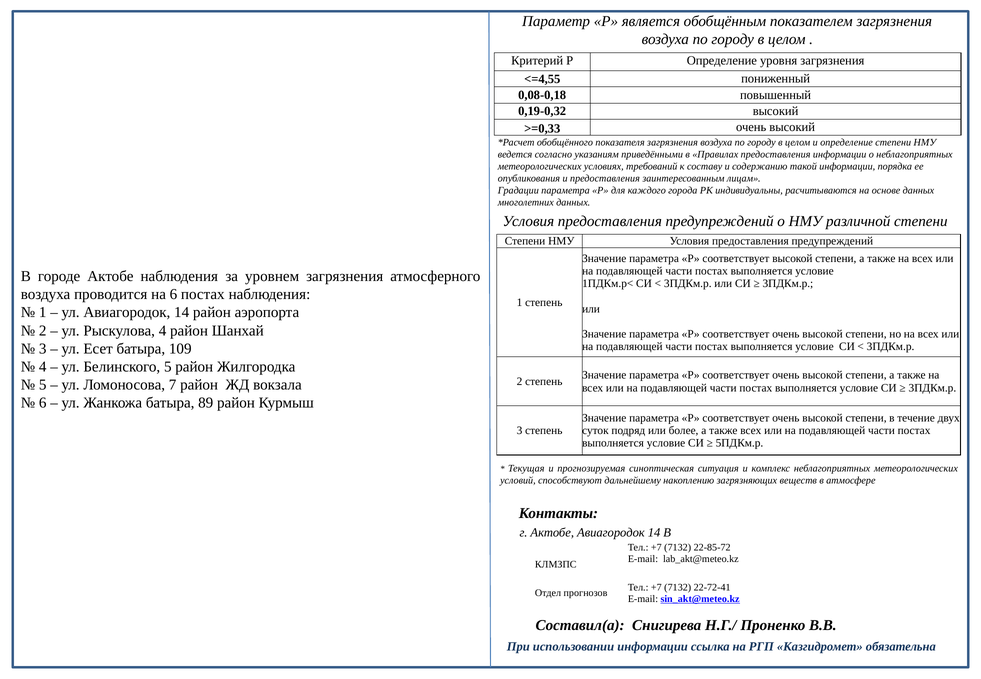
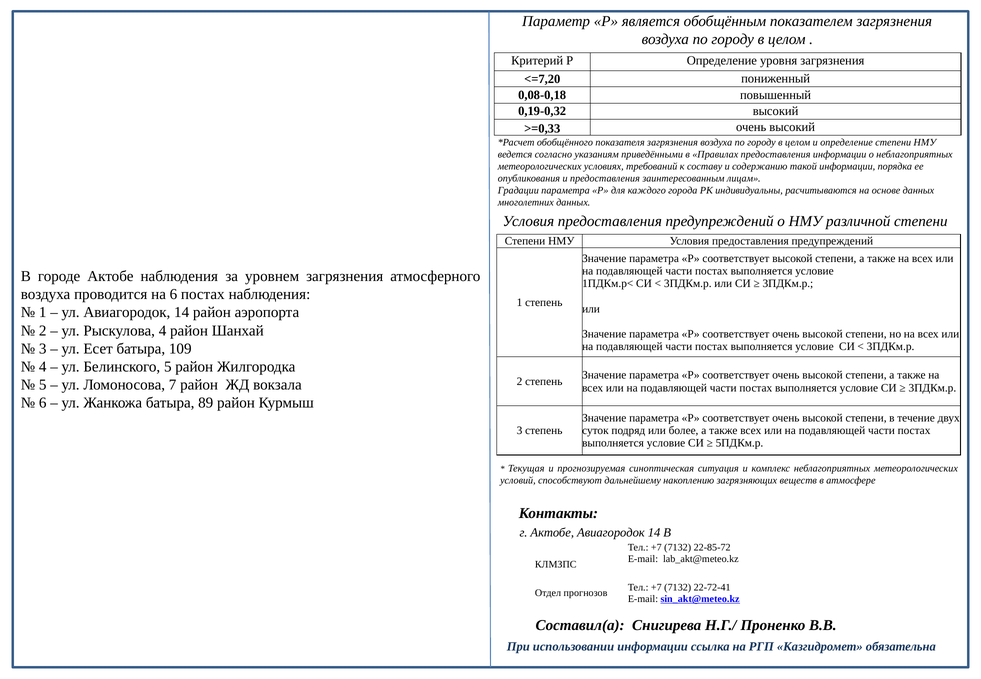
<=4,55: <=4,55 -> <=7,20
